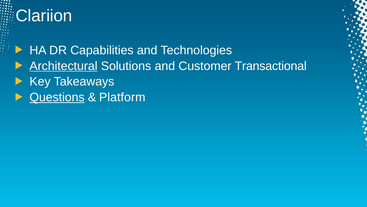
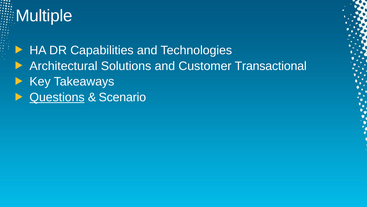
Clariion: Clariion -> Multiple
Architectural underline: present -> none
Platform: Platform -> Scenario
